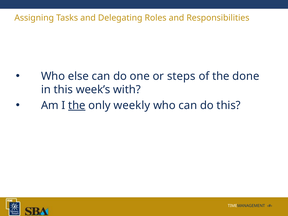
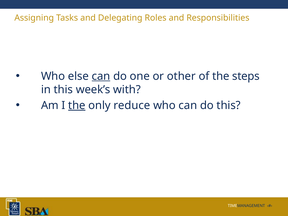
can at (101, 76) underline: none -> present
steps: steps -> other
done: done -> steps
weekly: weekly -> reduce
